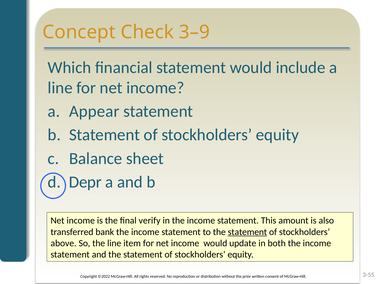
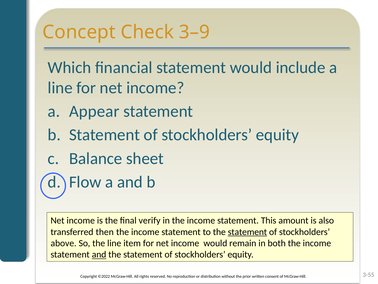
Depr: Depr -> Flow
bank: bank -> then
update: update -> remain
and at (99, 254) underline: none -> present
